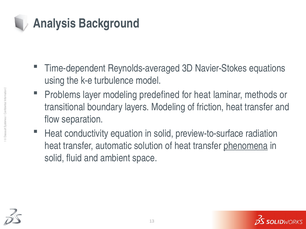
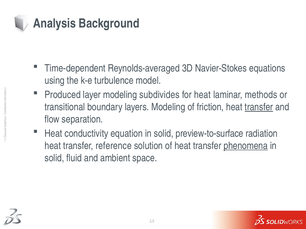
Problems: Problems -> Produced
predefined: predefined -> subdivides
transfer at (259, 107) underline: none -> present
automatic: automatic -> reference
